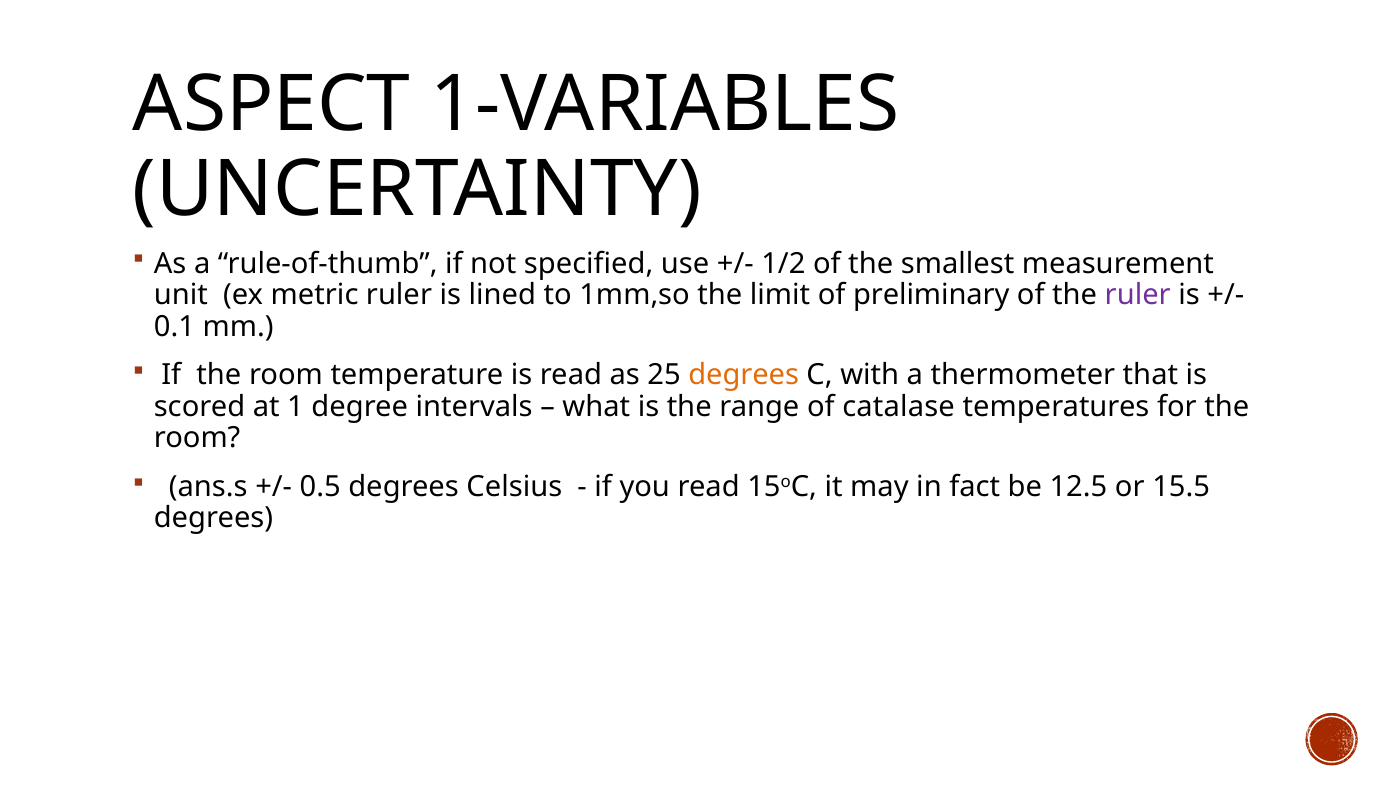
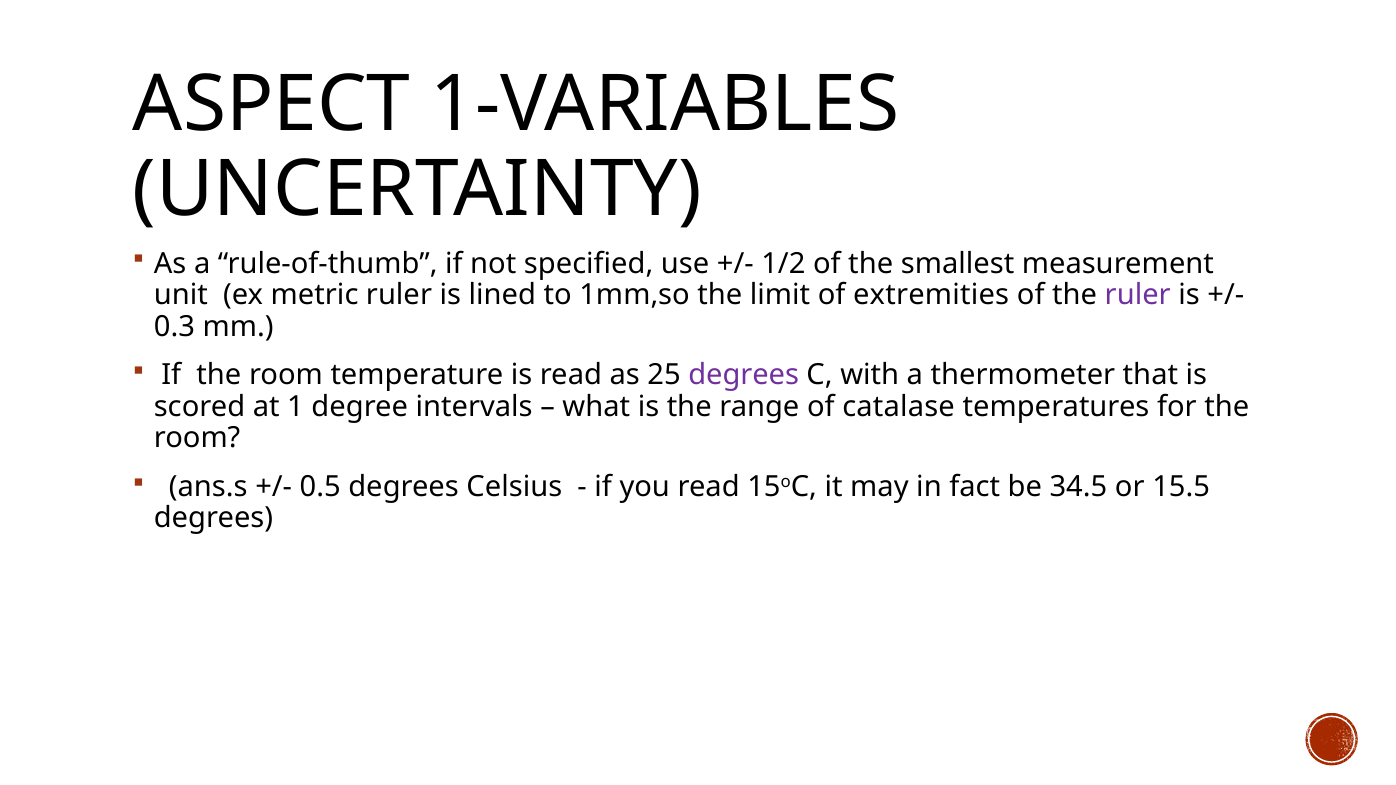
preliminary: preliminary -> extremities
0.1: 0.1 -> 0.3
degrees at (744, 375) colour: orange -> purple
12.5: 12.5 -> 34.5
